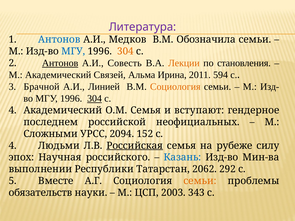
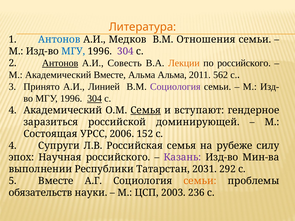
Литература colour: purple -> orange
Обозначила: Обозначила -> Отношения
304 at (125, 51) colour: orange -> purple
по становления: становления -> российского
Академический Связей: Связей -> Вместе
Альма Ирина: Ирина -> Альма
594: 594 -> 562
Брачной: Брачной -> Принято
Социология at (175, 87) colour: orange -> purple
Семья at (146, 110) underline: none -> present
последнем: последнем -> заразиться
неофициальных: неофициальных -> доминирующей
Сложными: Сложными -> Состоящая
2094: 2094 -> 2006
Людьми: Людьми -> Супруги
Российская underline: present -> none
Казань colour: blue -> purple
2062: 2062 -> 2031
343: 343 -> 236
